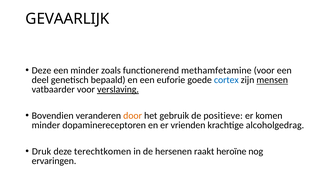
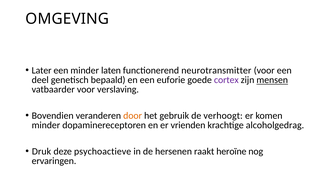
GEVAARLIJK: GEVAARLIJK -> OMGEVING
Deze at (42, 70): Deze -> Later
zoals: zoals -> laten
methamfetamine: methamfetamine -> neurotransmitter
cortex colour: blue -> purple
verslaving underline: present -> none
positieve: positieve -> verhoogt
terechtkomen: terechtkomen -> psychoactieve
